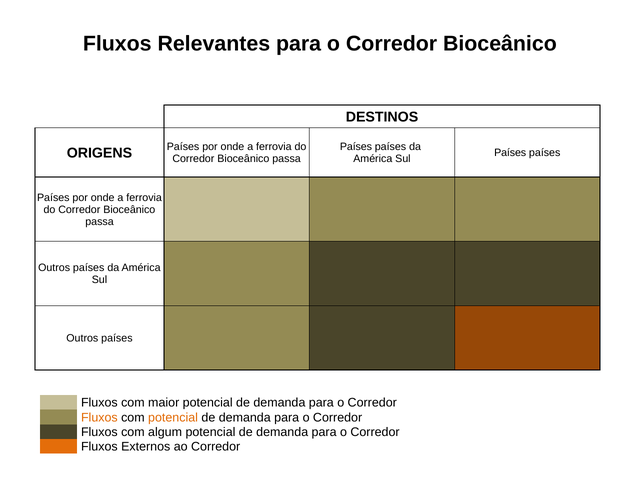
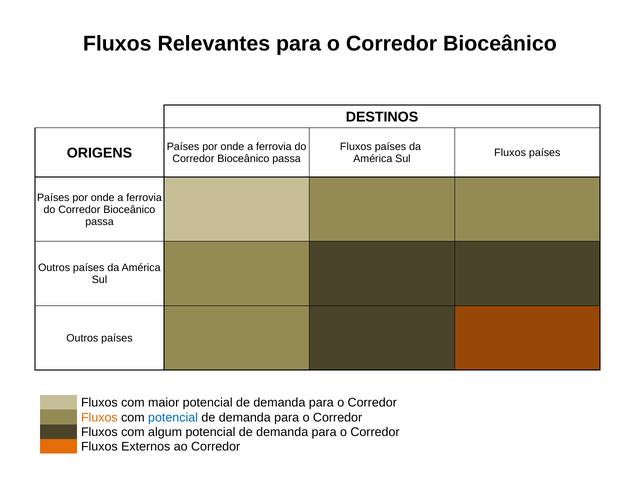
Países at (356, 147): Países -> Fluxos
Países at (510, 153): Países -> Fluxos
potencial at (173, 418) colour: orange -> blue
